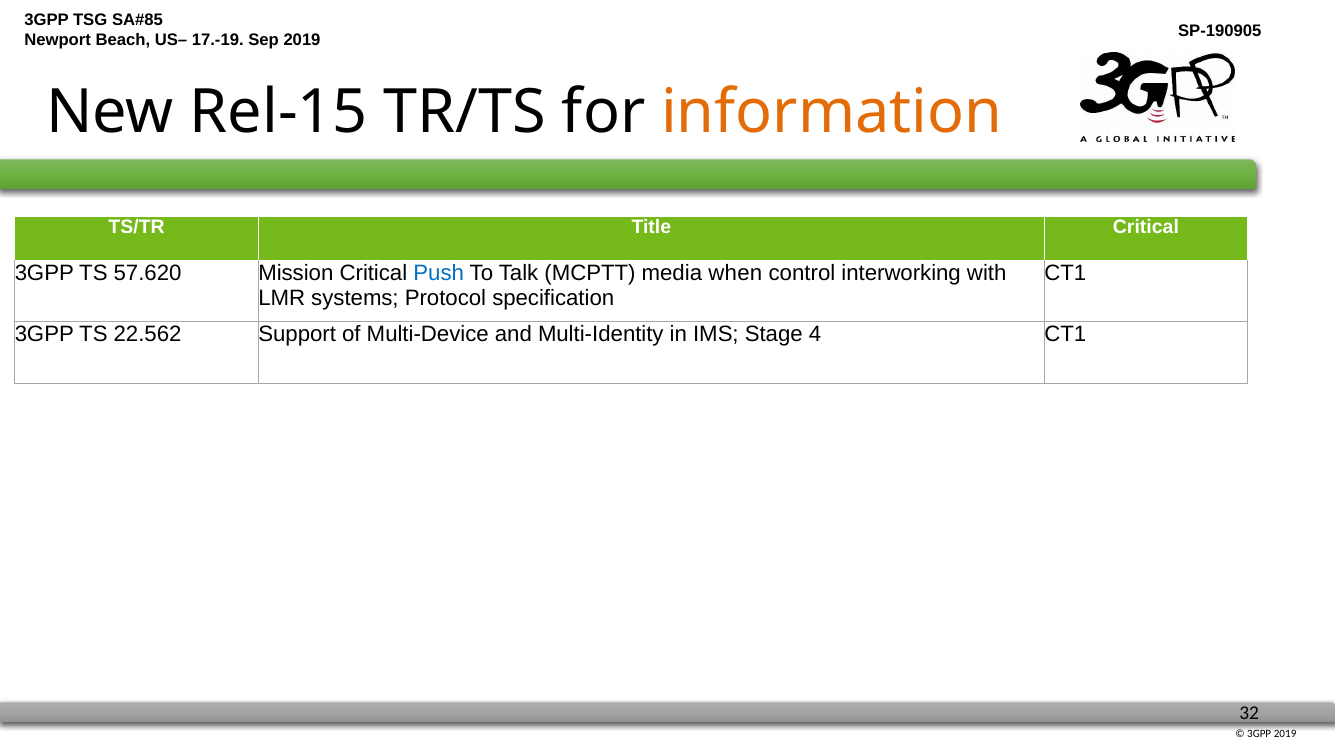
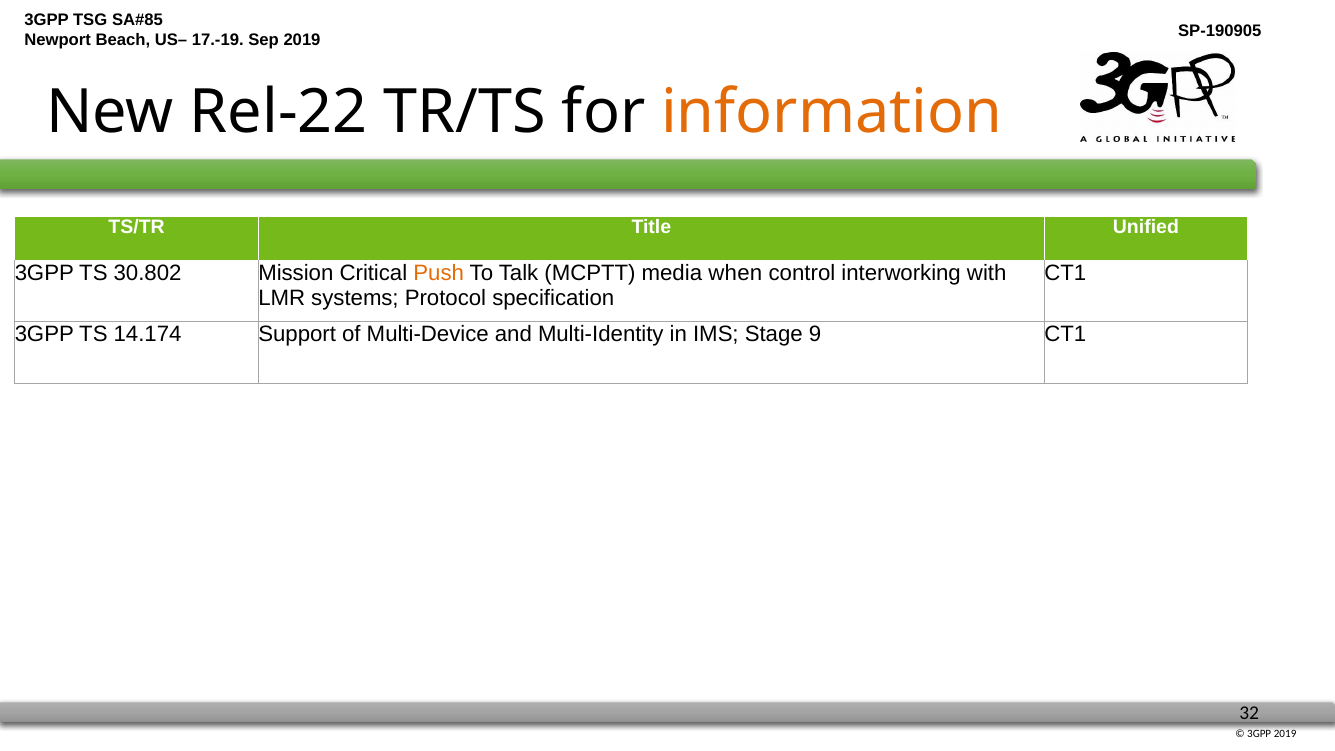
Rel-15: Rel-15 -> Rel-22
Title Critical: Critical -> Unified
57.620: 57.620 -> 30.802
Push colour: blue -> orange
22.562: 22.562 -> 14.174
4: 4 -> 9
